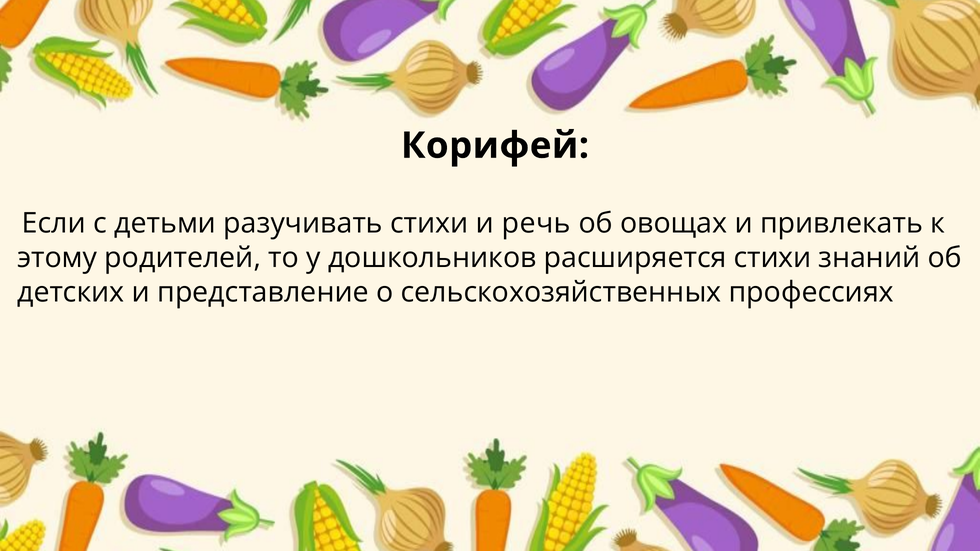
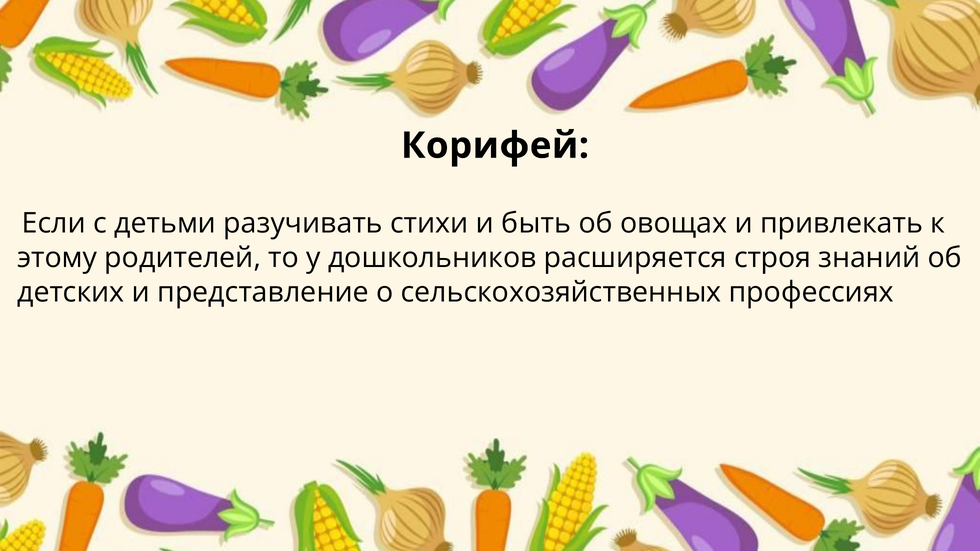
речь: речь -> быть
расширяется стихи: стихи -> строя
